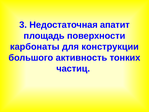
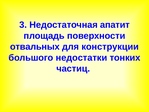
карбонаты: карбонаты -> отвальных
активность: активность -> недостатки
